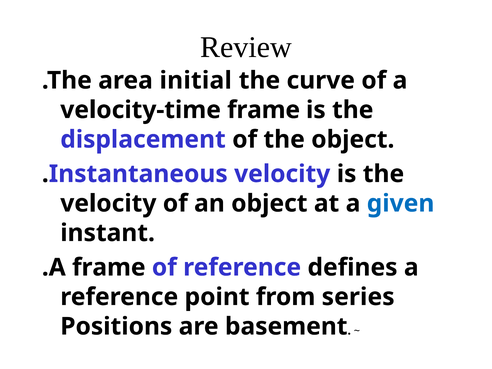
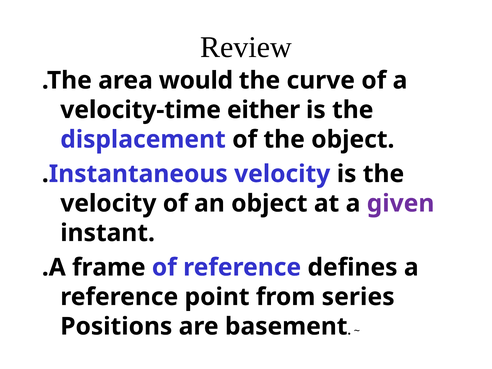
initial: initial -> would
velocity-time frame: frame -> either
given colour: blue -> purple
